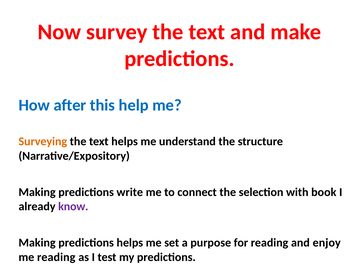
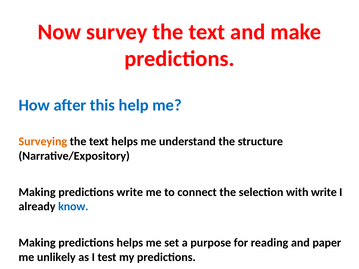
with book: book -> write
know colour: purple -> blue
enjoy: enjoy -> paper
me reading: reading -> unlikely
